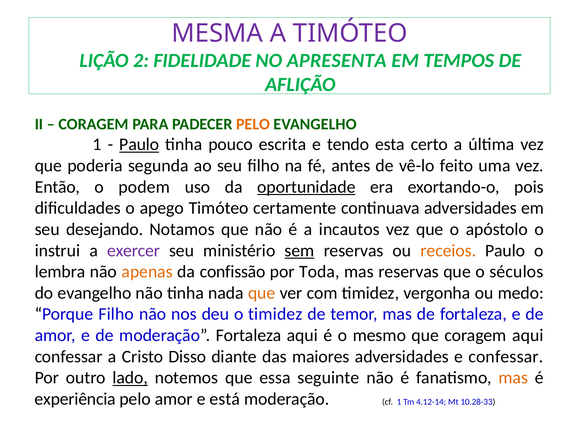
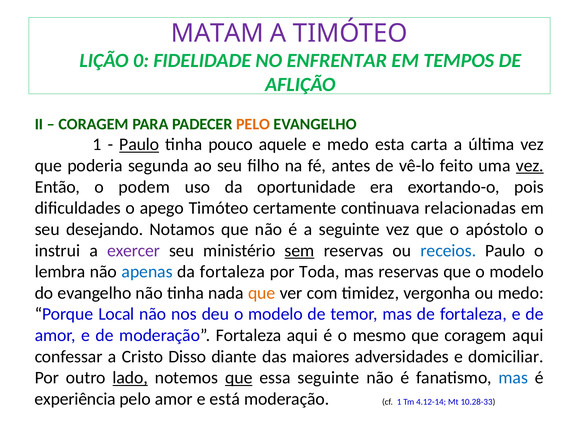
MESMA: MESMA -> MATAM
2: 2 -> 0
APRESENTA: APRESENTA -> ENFRENTAR
escrita: escrita -> aquele
e tendo: tendo -> medo
certo: certo -> carta
vez at (530, 166) underline: none -> present
oportunidade underline: present -> none
continuava adversidades: adversidades -> relacionadas
a incautos: incautos -> seguinte
receios colour: orange -> blue
apenas colour: orange -> blue
da confissão: confissão -> fortaleza
que o séculos: séculos -> modelo
Porque Filho: Filho -> Local
deu o timidez: timidez -> modelo
e confessar: confessar -> domiciliar
que at (239, 378) underline: none -> present
mas at (513, 378) colour: orange -> blue
